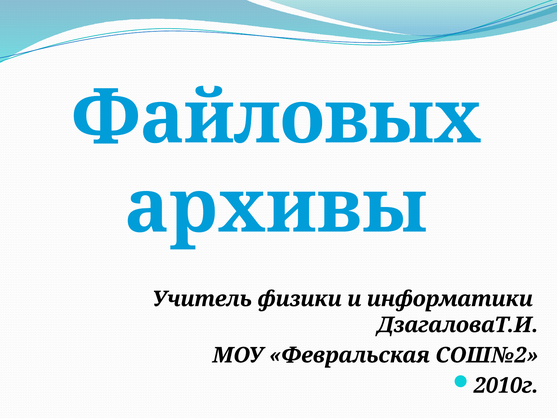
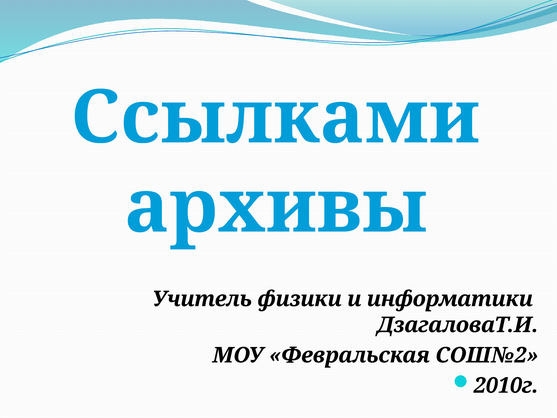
Файловых: Файловых -> Ссылками
